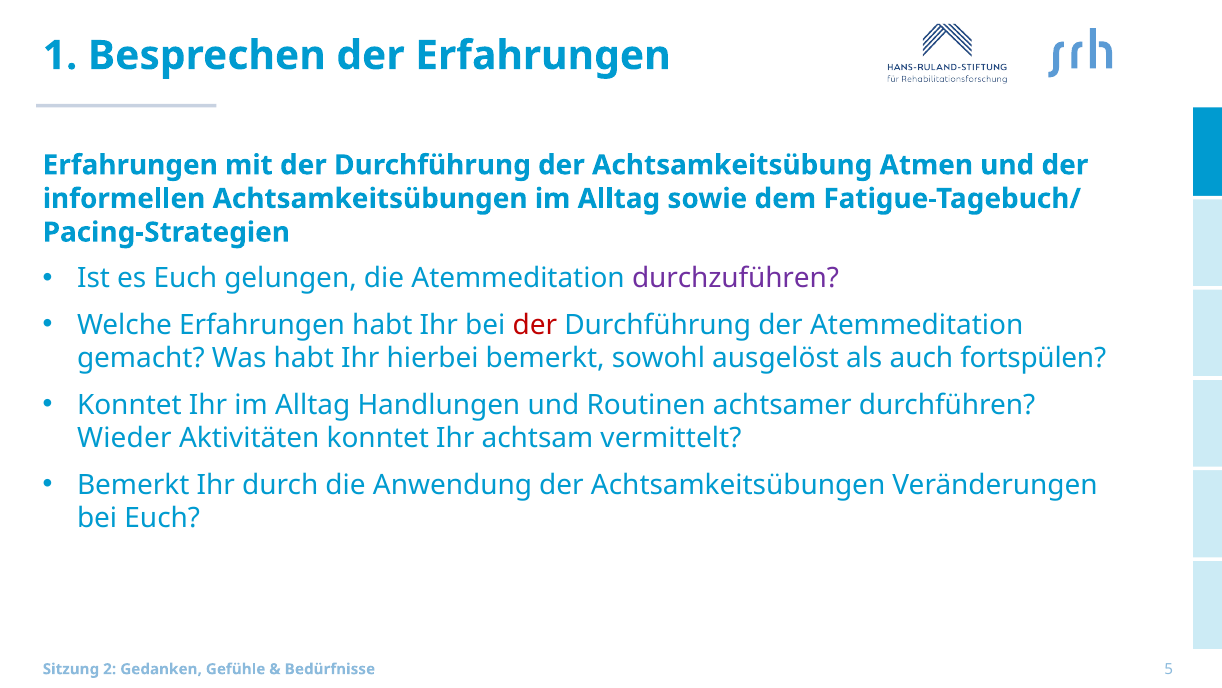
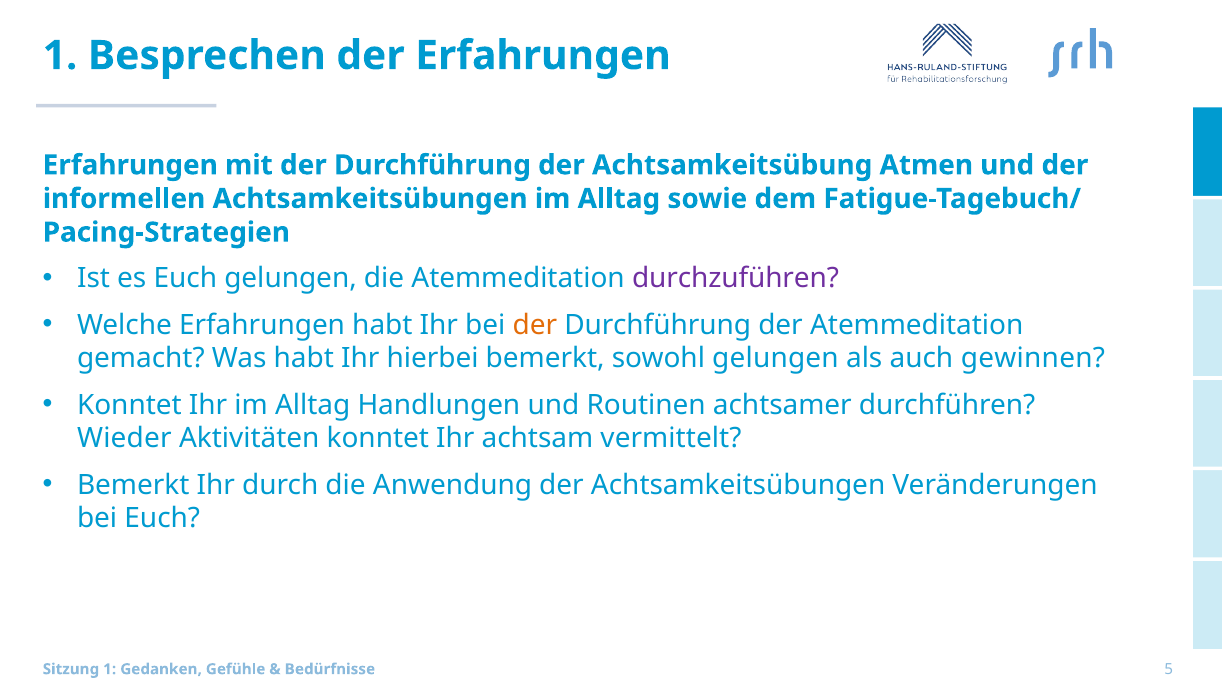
der at (535, 325) colour: red -> orange
sowohl ausgelöst: ausgelöst -> gelungen
fortspülen: fortspülen -> gewinnen
Sitzung 2: 2 -> 1
